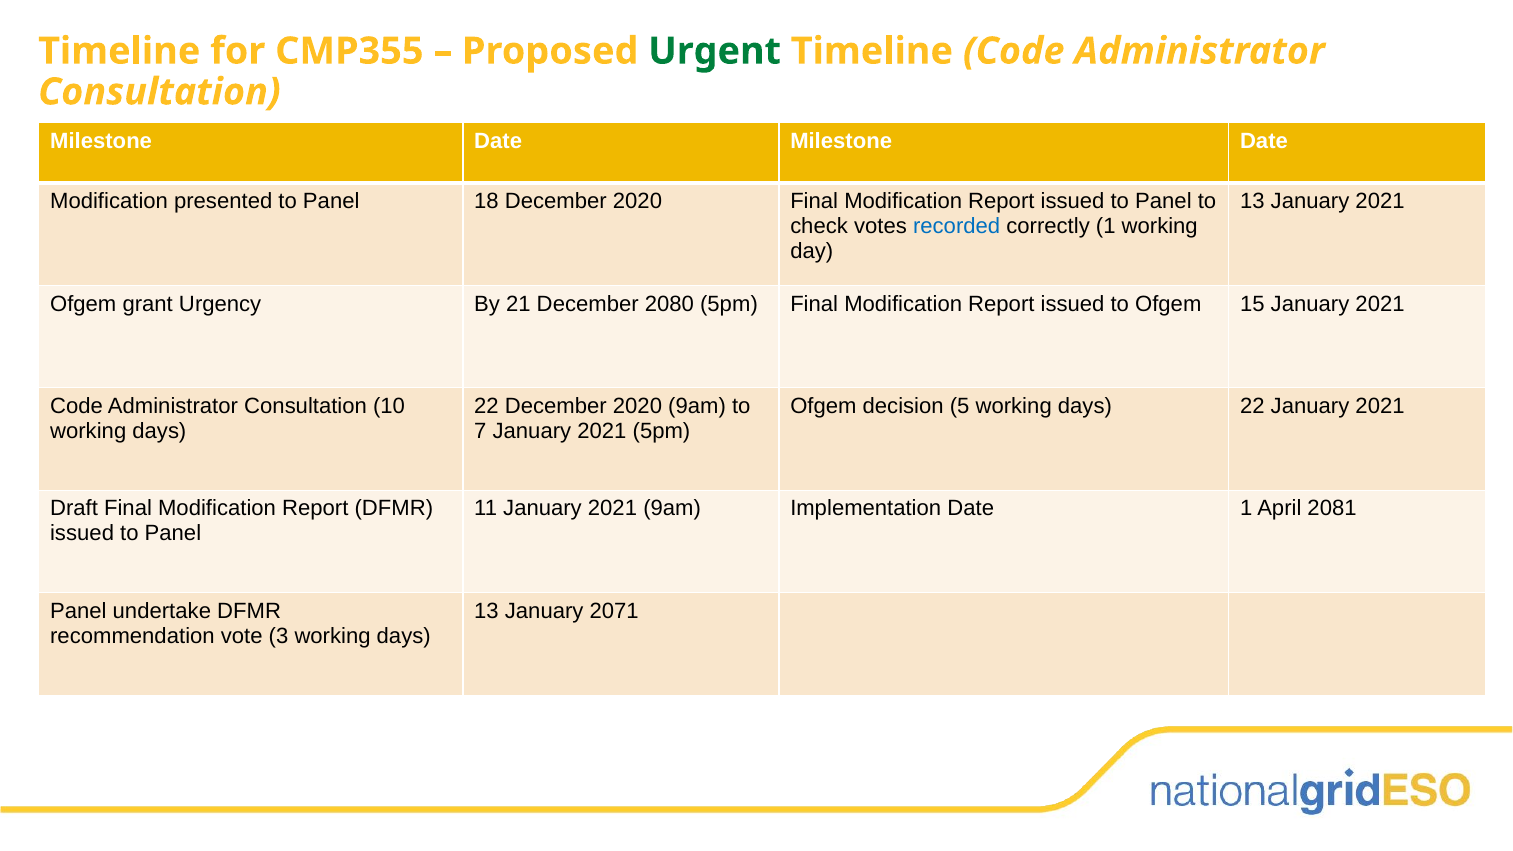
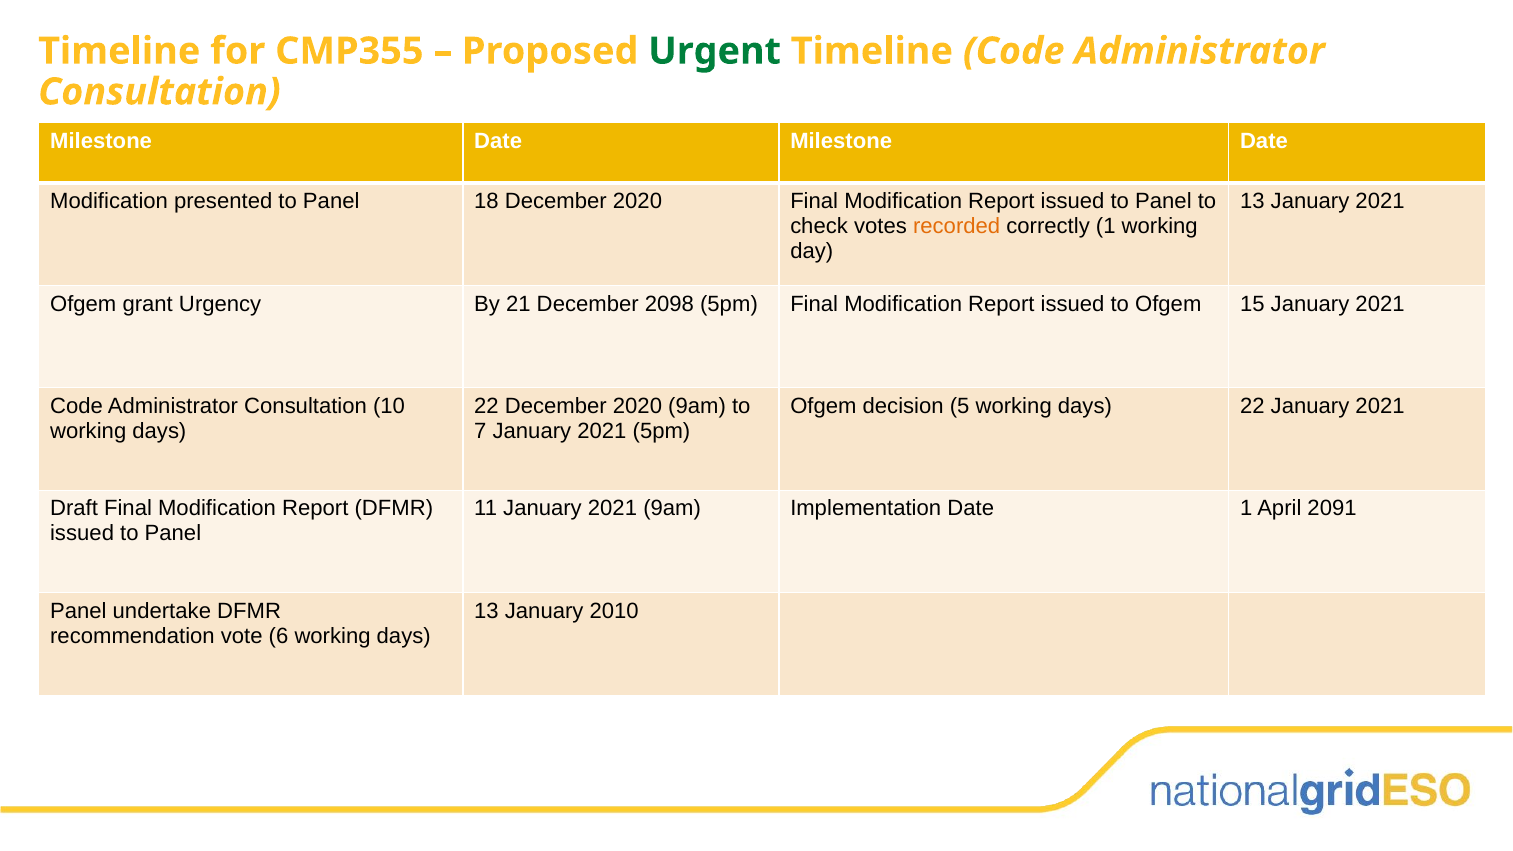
recorded colour: blue -> orange
2080: 2080 -> 2098
2081: 2081 -> 2091
2071: 2071 -> 2010
3: 3 -> 6
